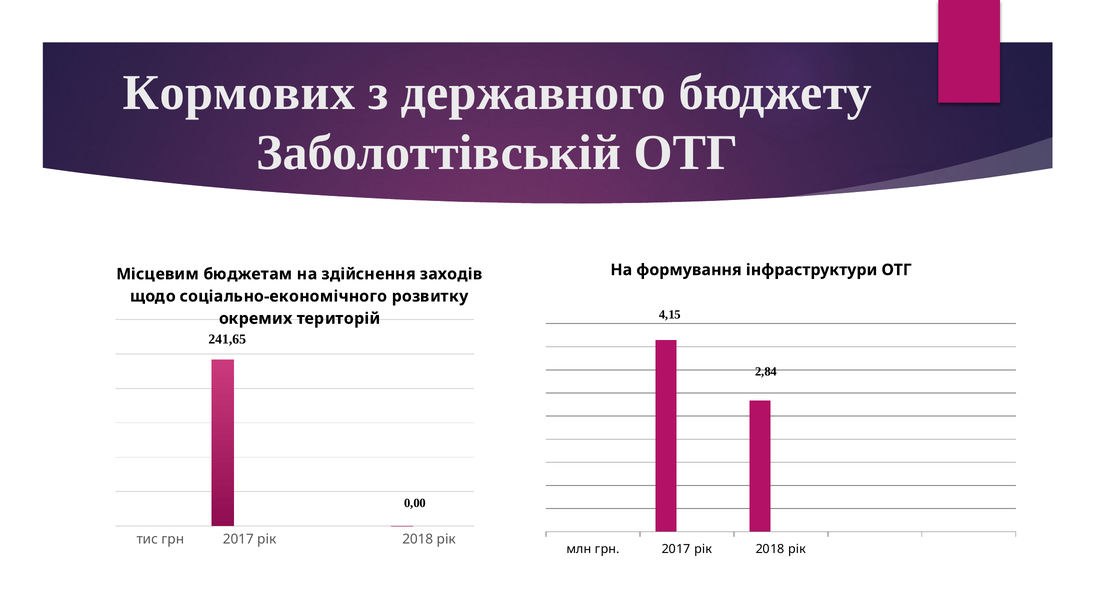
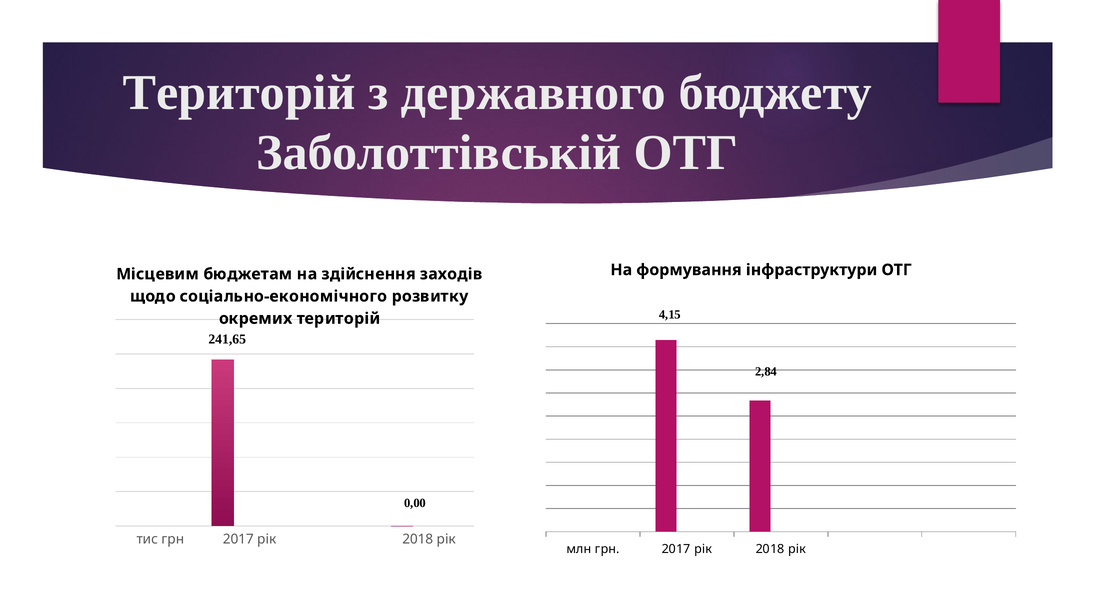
Кормових at (239, 93): Кормових -> Територій
